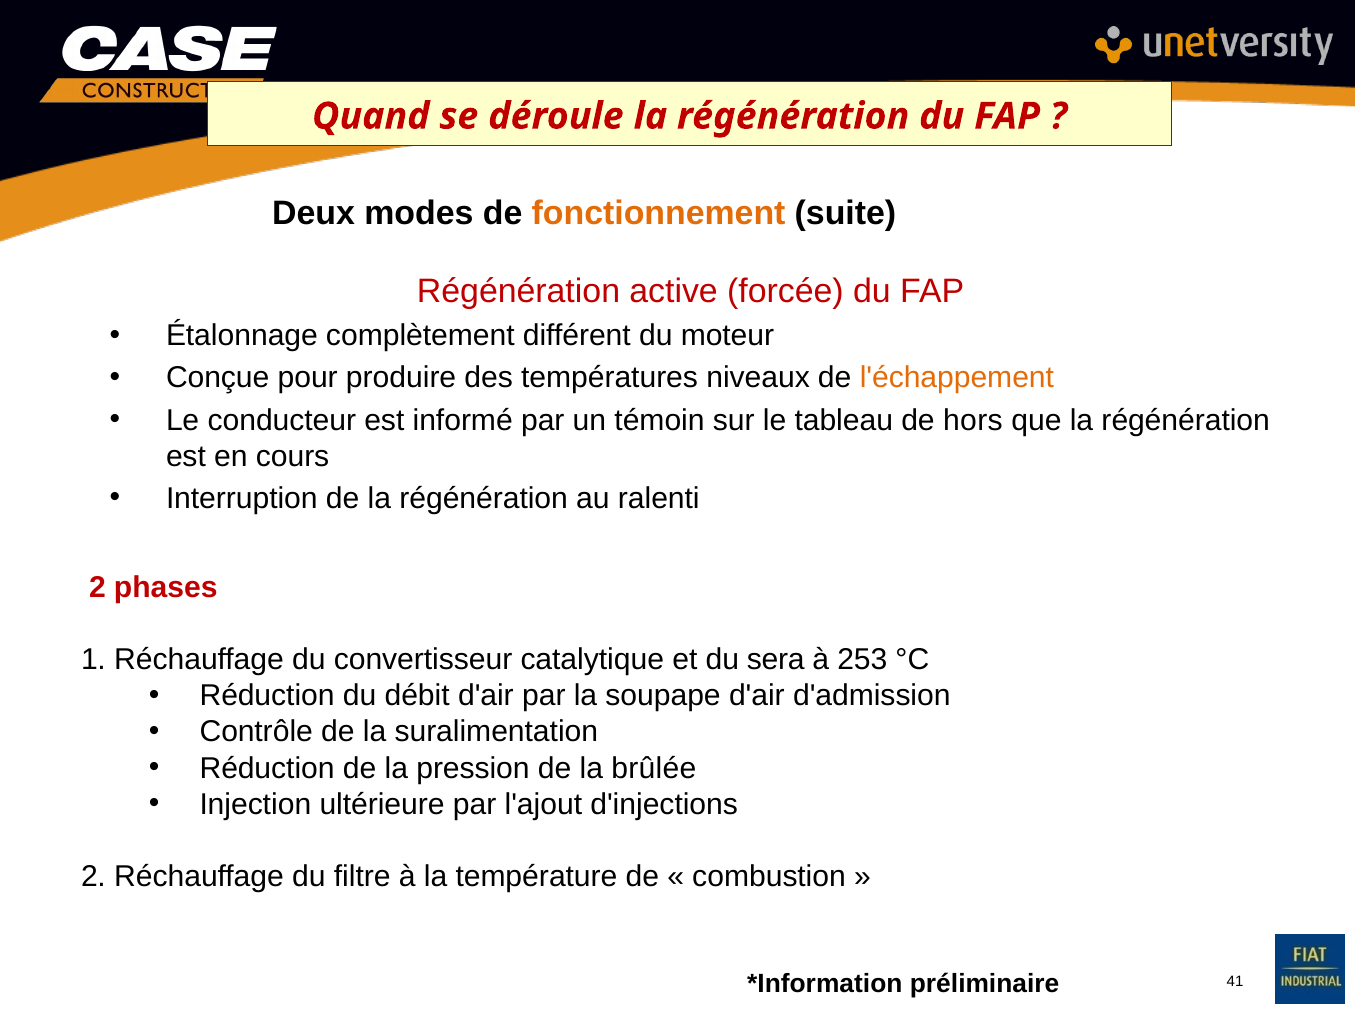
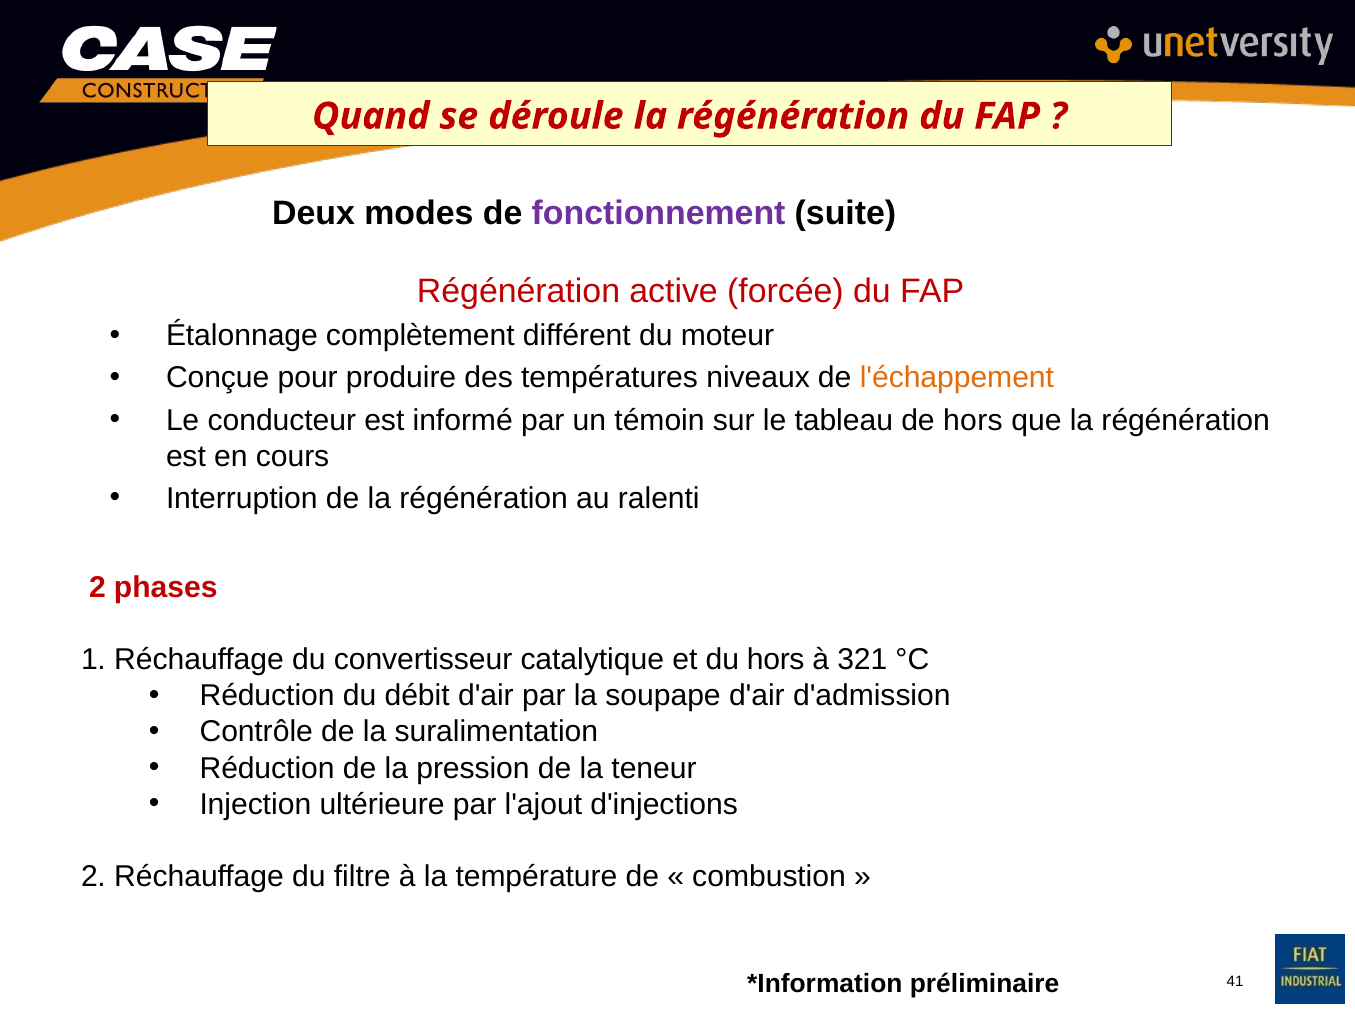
fonctionnement colour: orange -> purple
du sera: sera -> hors
253: 253 -> 321
brûlée: brûlée -> teneur
